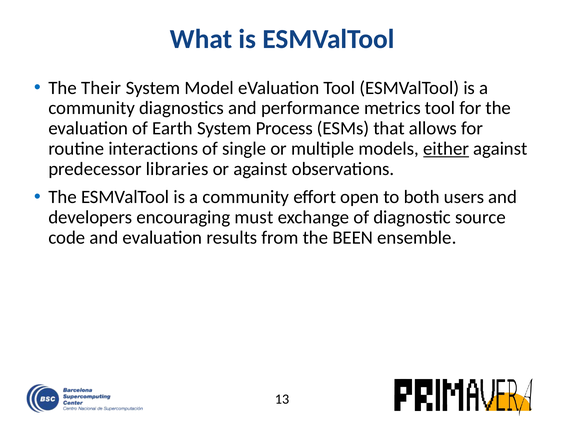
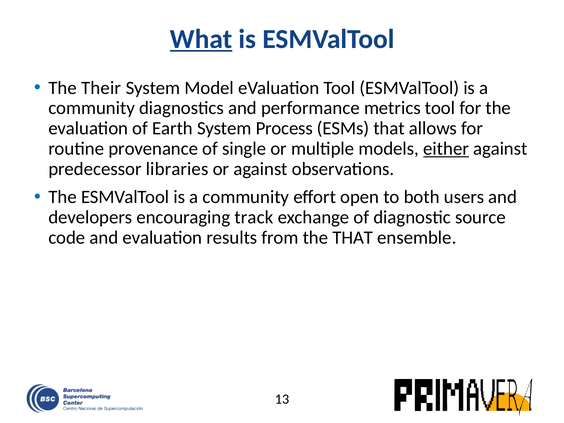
What underline: none -> present
interactions: interactions -> provenance
must: must -> track
the BEEN: BEEN -> THAT
